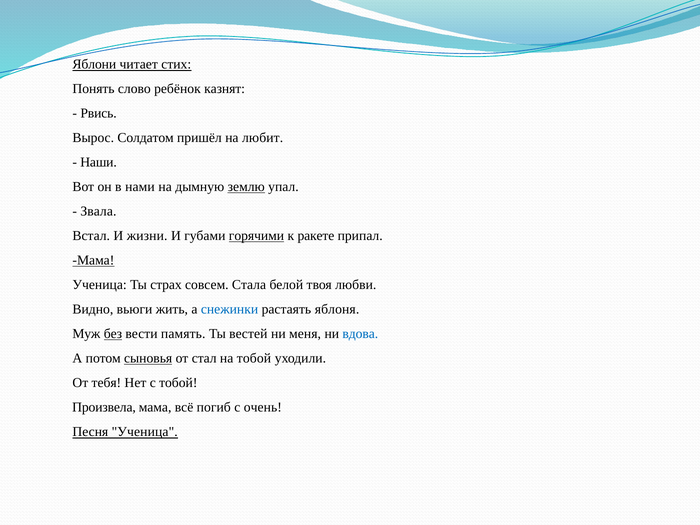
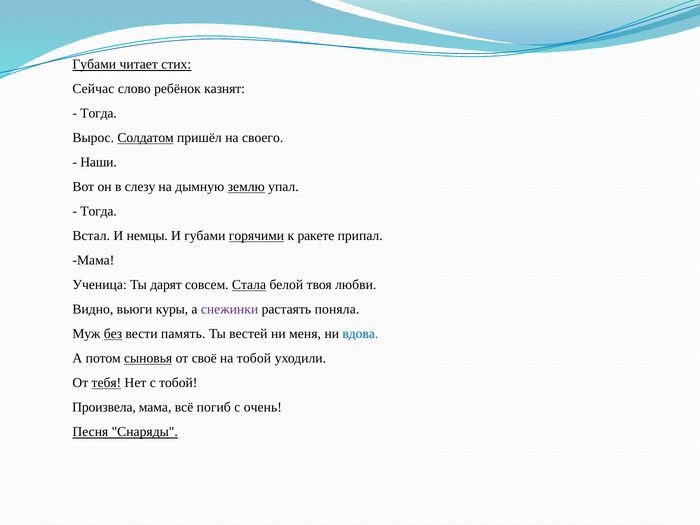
Яблони at (94, 64): Яблони -> Губами
Понять: Понять -> Сейчас
Рвись at (99, 113): Рвись -> Тогда
Солдатом underline: none -> present
любит: любит -> своего
нами: нами -> слезу
Звала at (98, 211): Звала -> Тогда
жизни: жизни -> немцы
Мама at (93, 260) underline: present -> none
страх: страх -> дарят
Стала underline: none -> present
жить: жить -> куры
снежинки colour: blue -> purple
яблоня: яблоня -> поняла
стал: стал -> своё
тебя underline: none -> present
Песня Ученица: Ученица -> Снаряды
